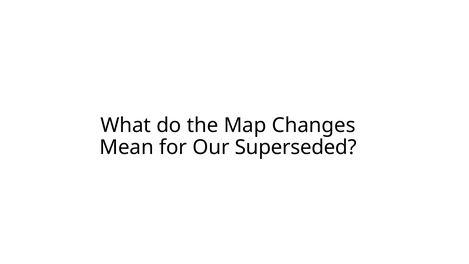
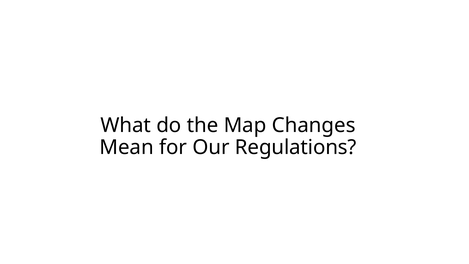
Superseded: Superseded -> Regulations
